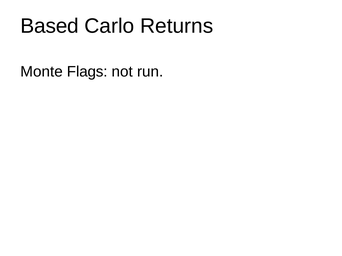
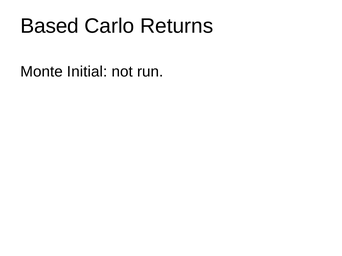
Flags: Flags -> Initial
